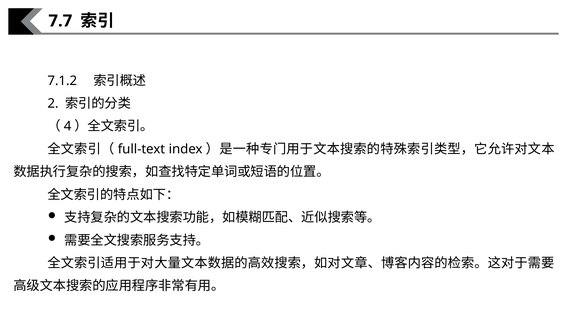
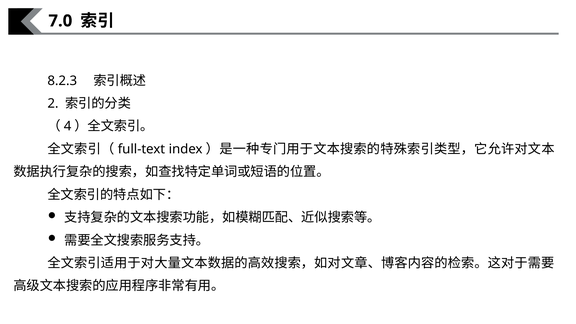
7.7: 7.7 -> 7.0
7.1.2: 7.1.2 -> 8.2.3
